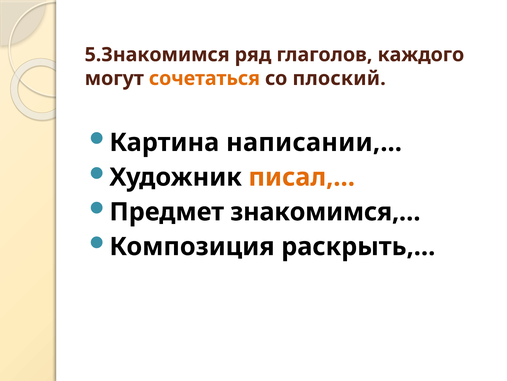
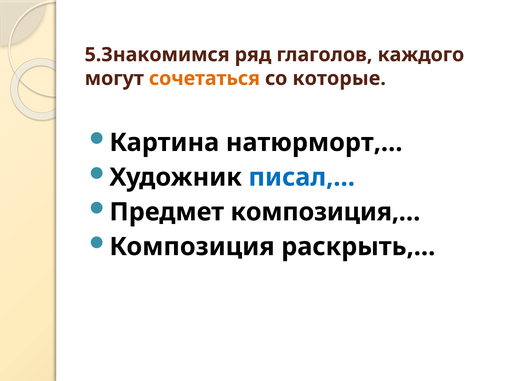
плоский: плоский -> которые
написании,…: написании,… -> натюрморт,…
писал,… colour: orange -> blue
знакомимся,…: знакомимся,… -> композиция,…
